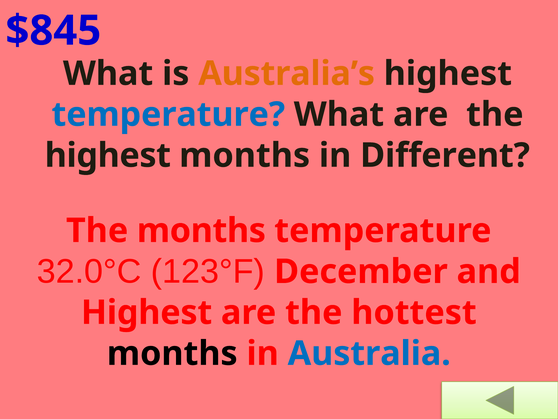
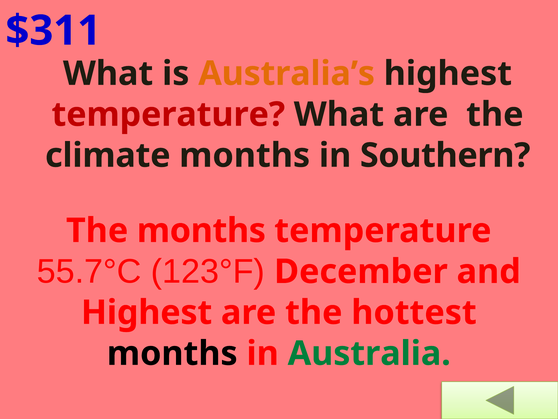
$845: $845 -> $311
temperature at (168, 114) colour: blue -> red
highest at (108, 155): highest -> climate
Different: Different -> Southern
32.0°C: 32.0°C -> 55.7°C
Australia colour: blue -> green
